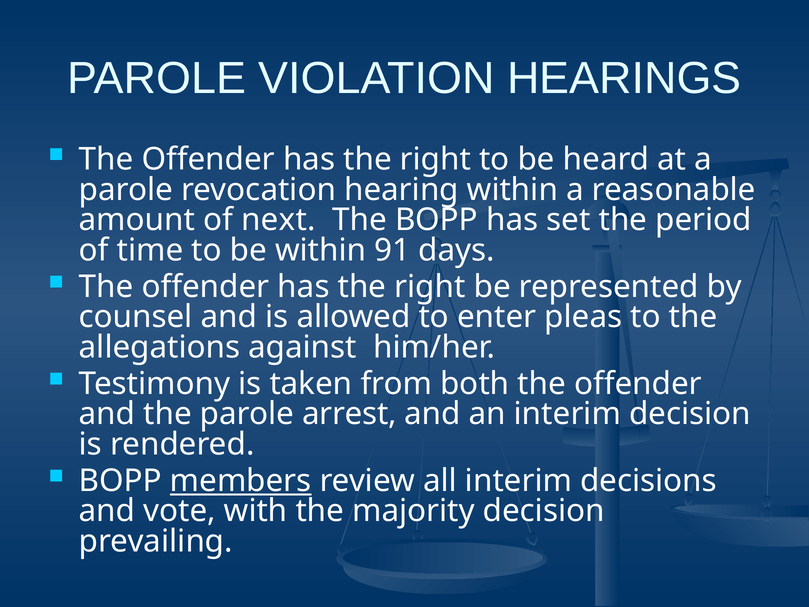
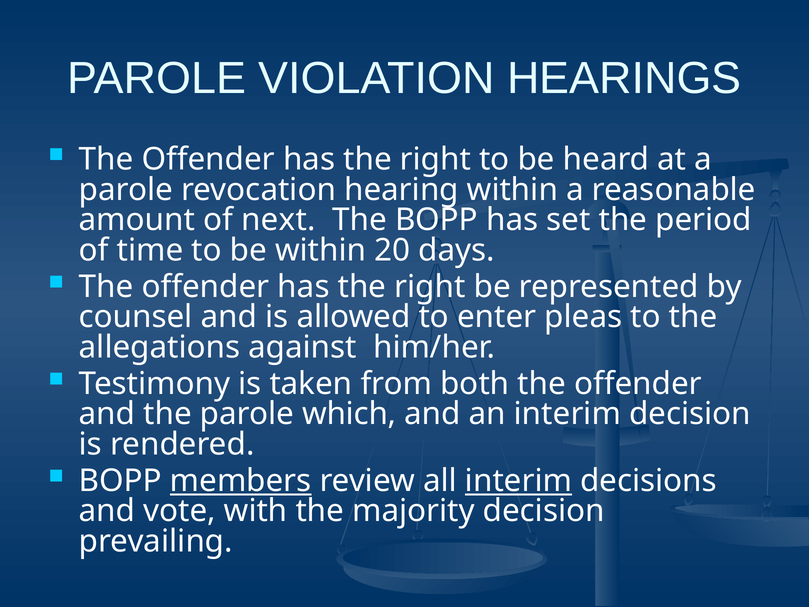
91: 91 -> 20
arrest: arrest -> which
interim at (519, 481) underline: none -> present
